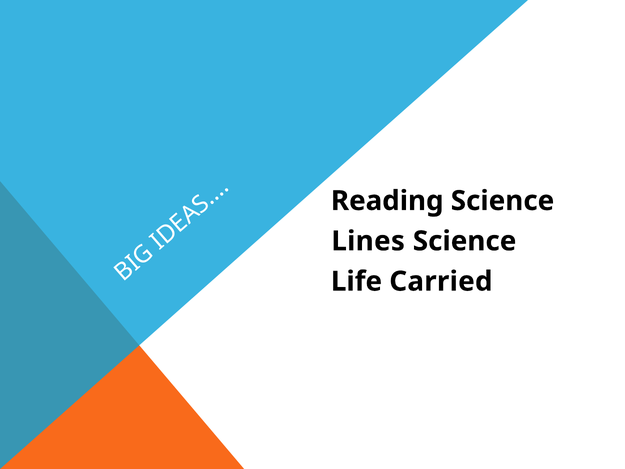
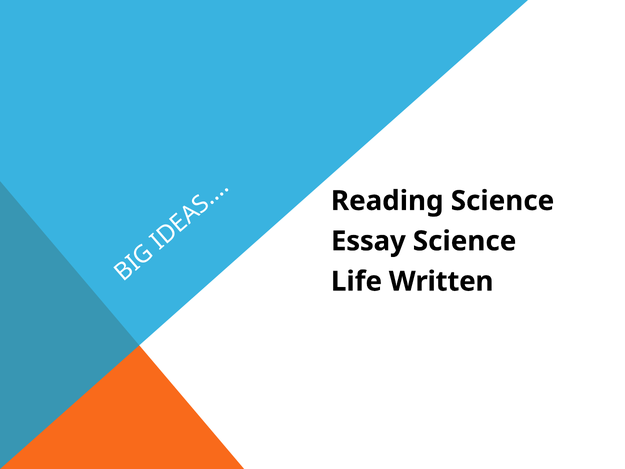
Lines: Lines -> Essay
Carried: Carried -> Written
